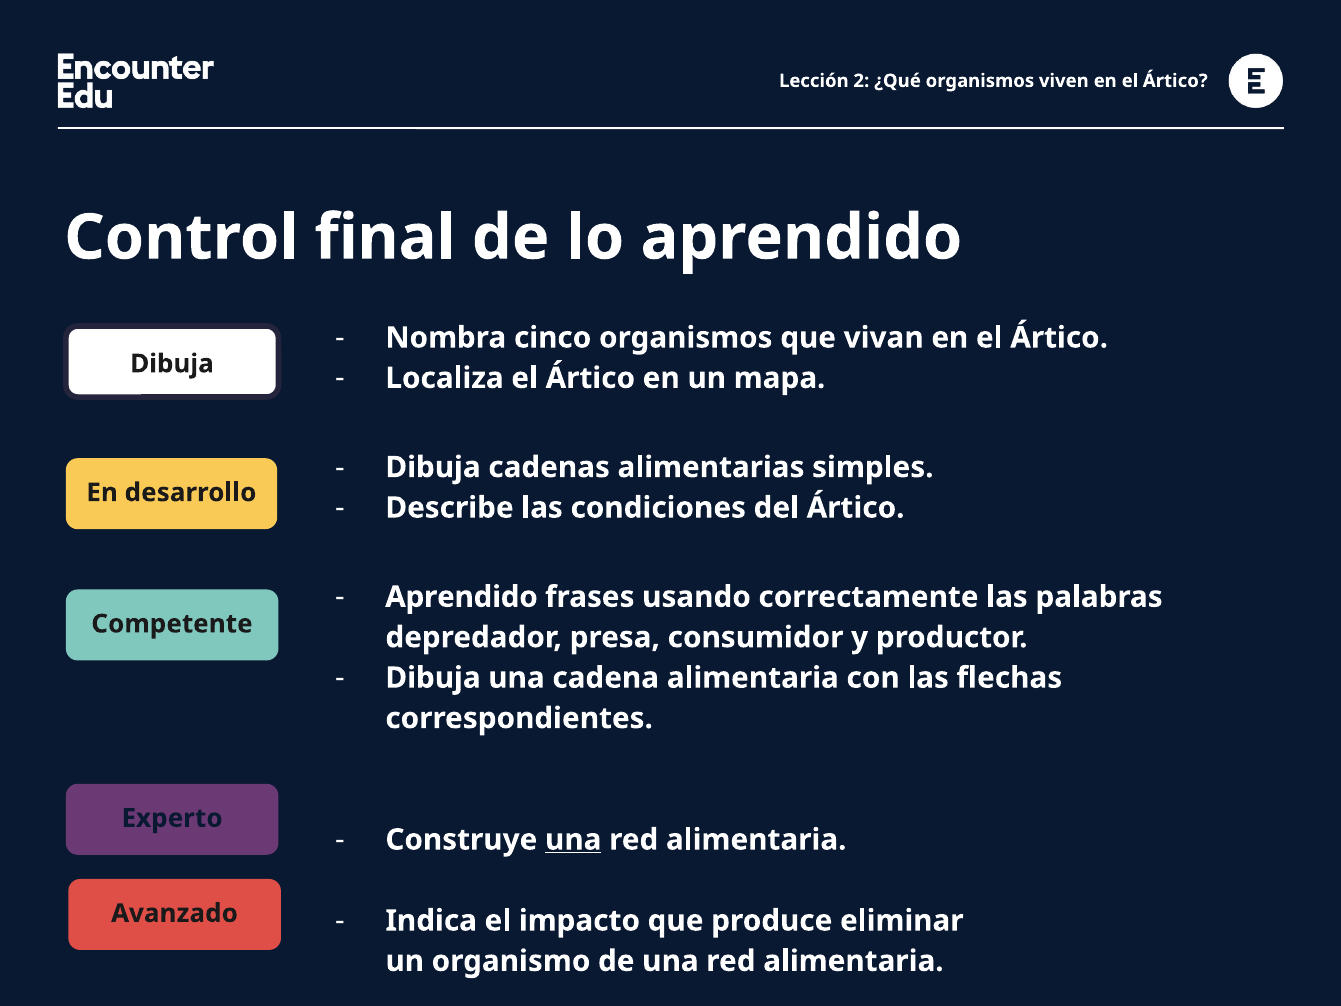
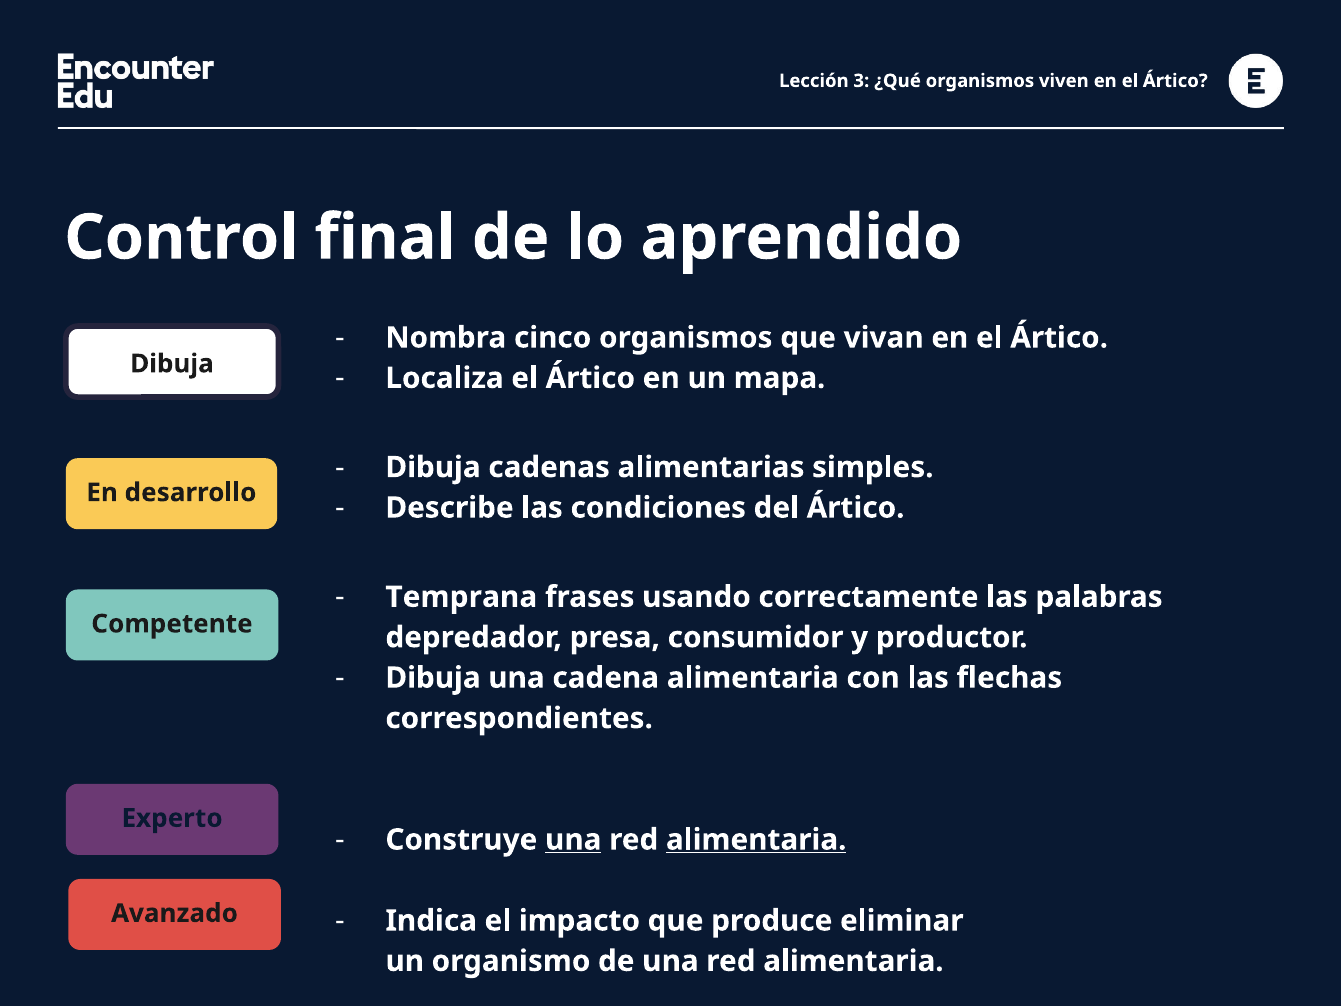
2: 2 -> 3
Aprendido at (462, 597): Aprendido -> Temprana
alimentaria at (756, 840) underline: none -> present
